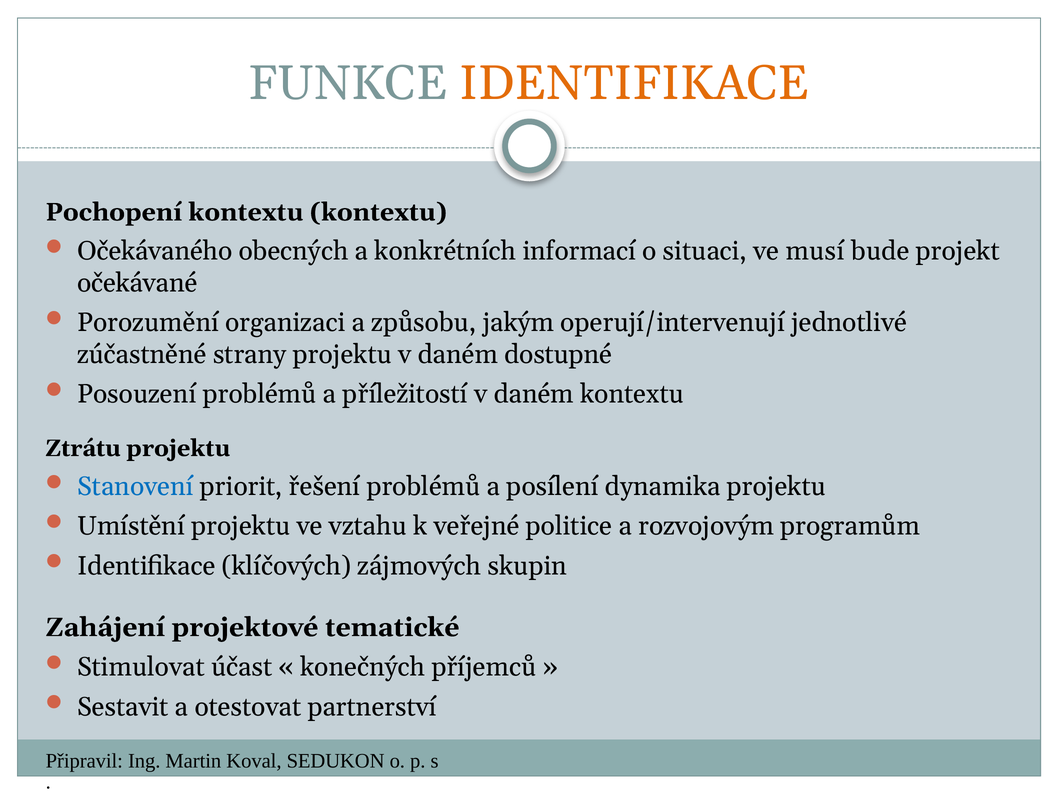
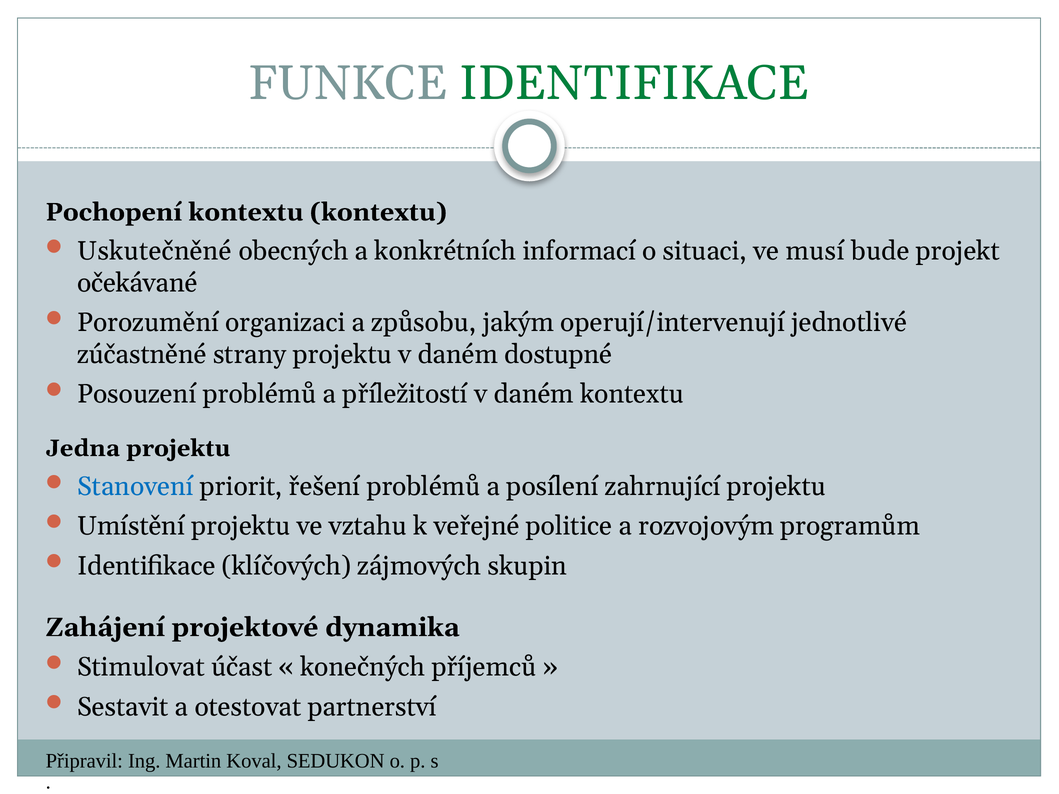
IDENTIFIKACE at (634, 83) colour: orange -> green
Očekávaného: Očekávaného -> Uskutečněné
Ztrátu: Ztrátu -> Jedna
dynamika: dynamika -> zahrnující
tematické: tematické -> dynamika
